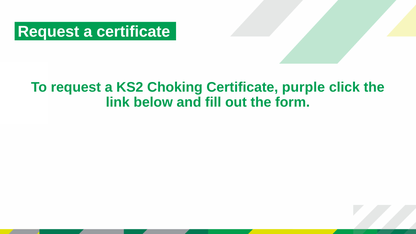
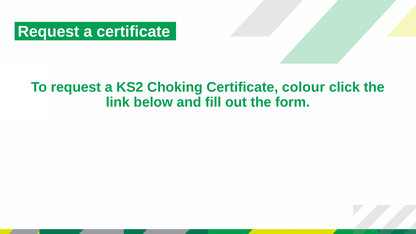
purple: purple -> colour
